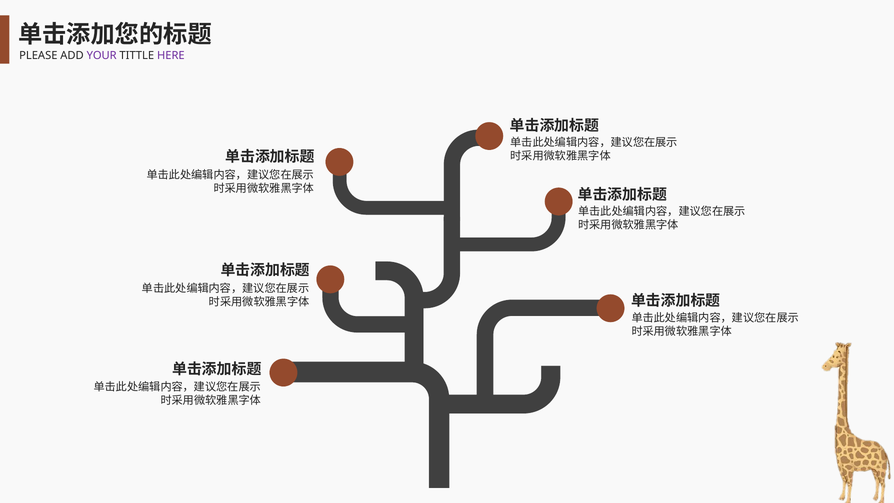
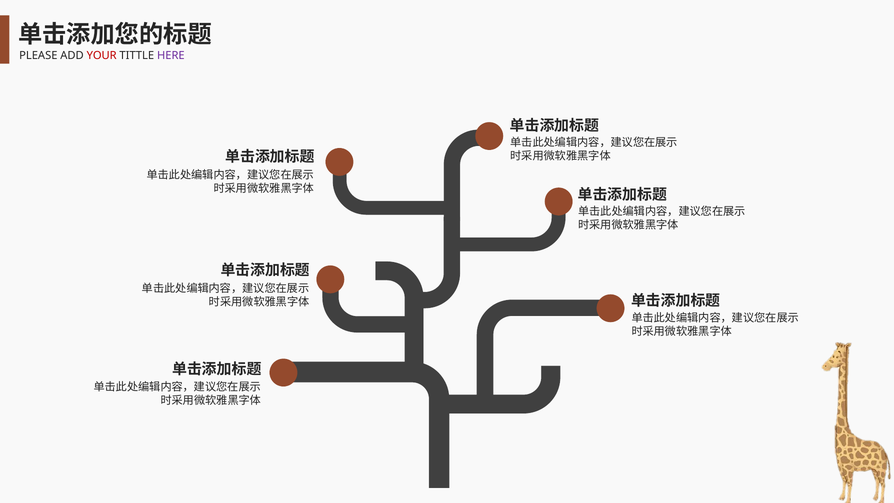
YOUR colour: purple -> red
